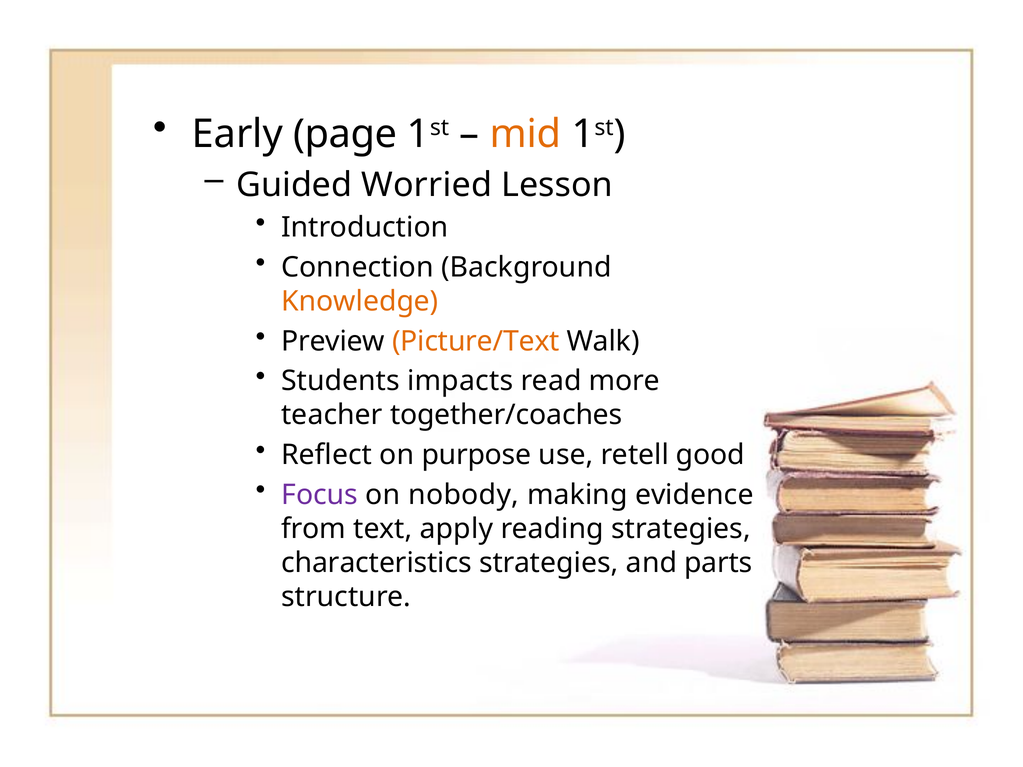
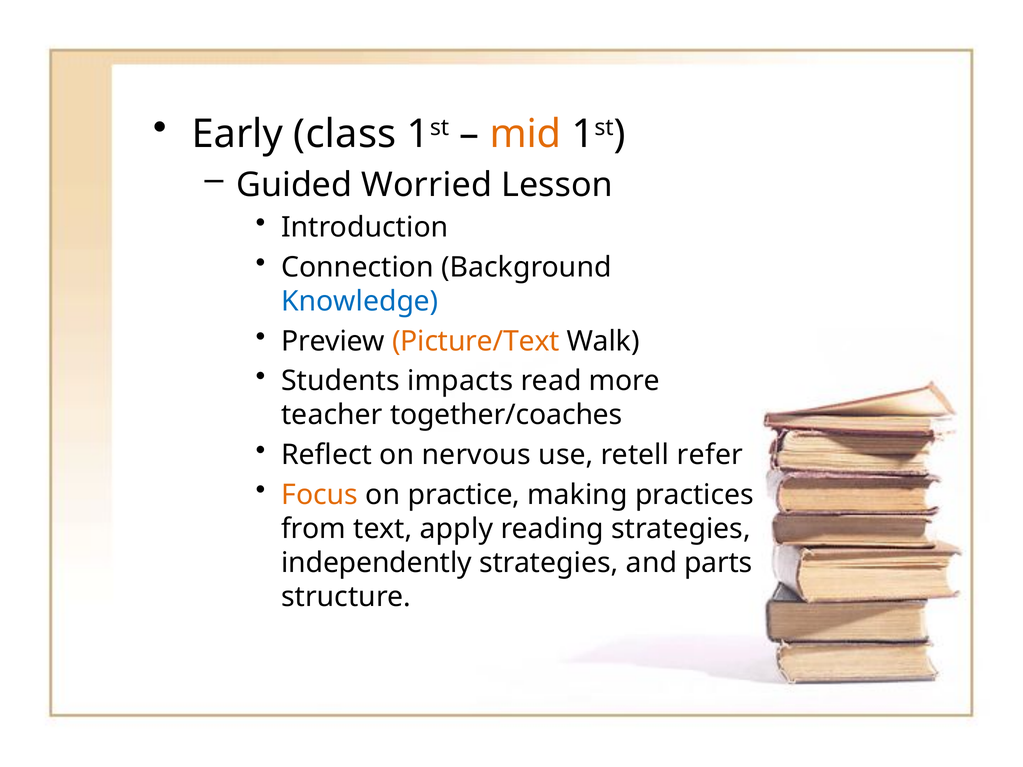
page: page -> class
Knowledge colour: orange -> blue
purpose: purpose -> nervous
good: good -> refer
Focus colour: purple -> orange
nobody: nobody -> practice
evidence: evidence -> practices
characteristics: characteristics -> independently
